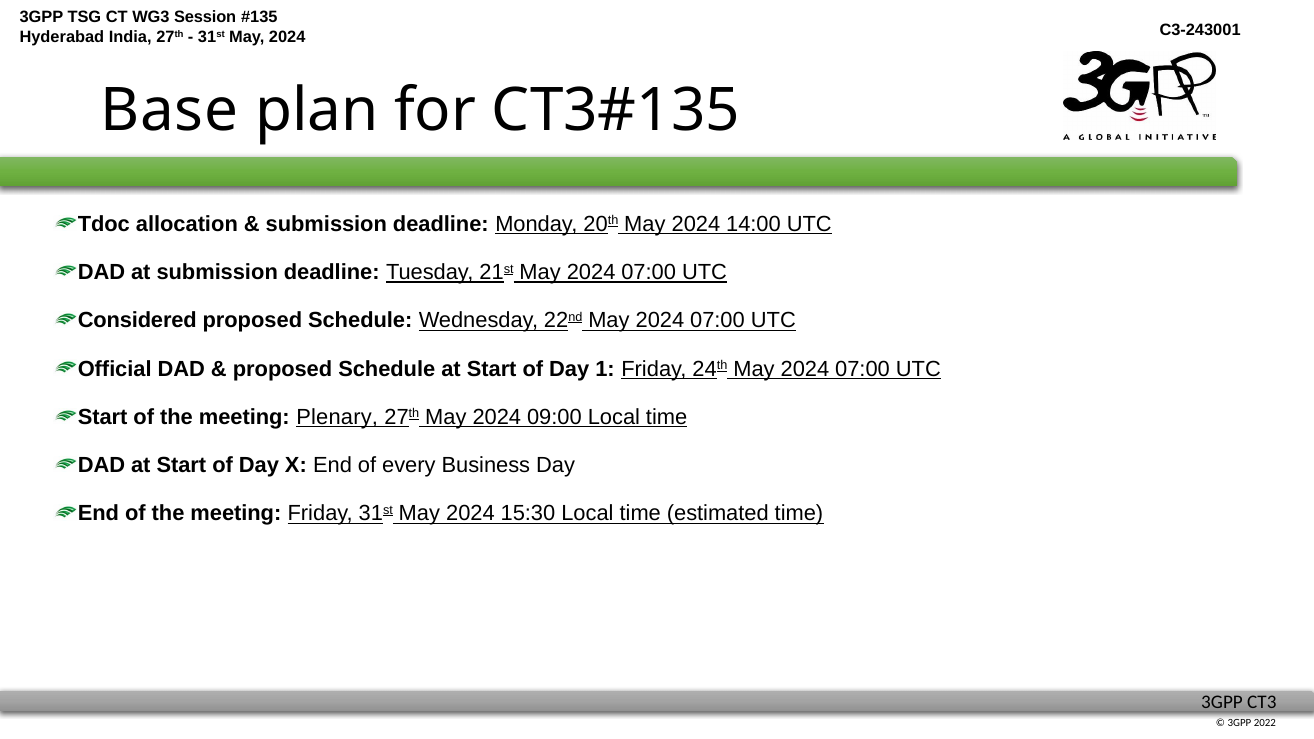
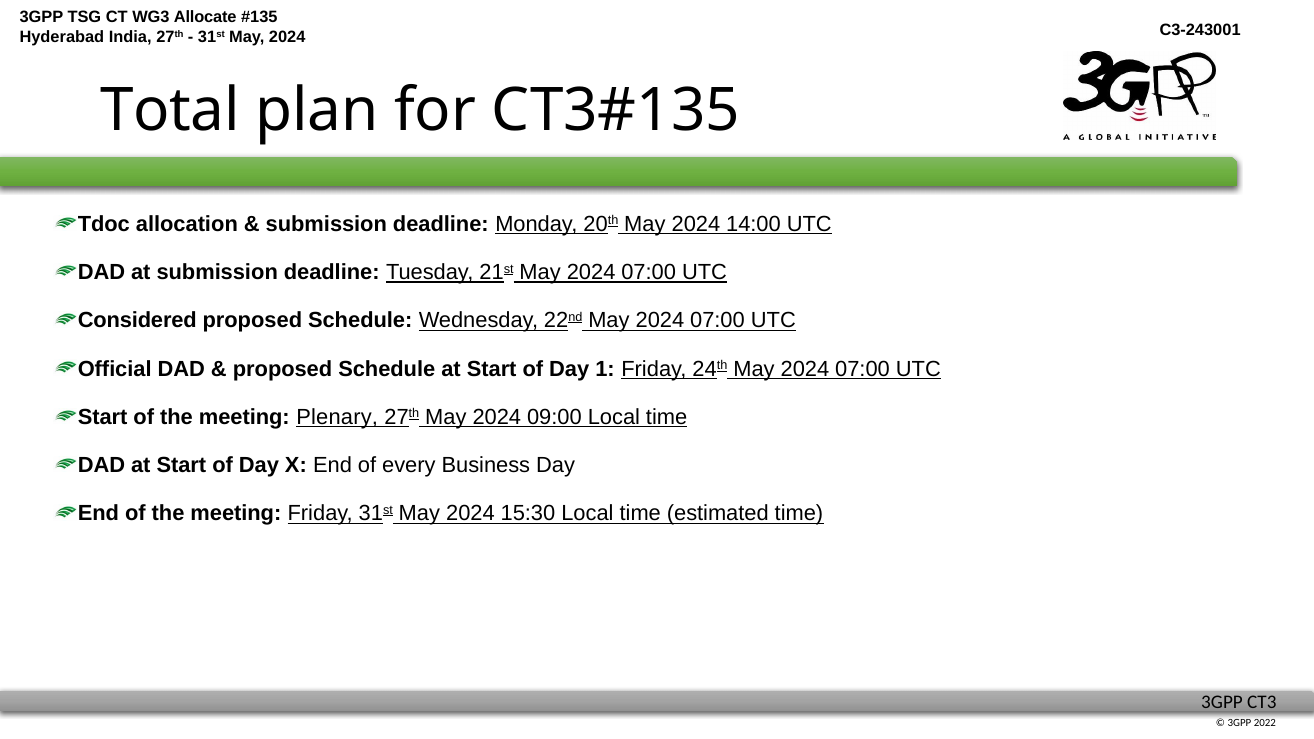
Session: Session -> Allocate
Base: Base -> Total
